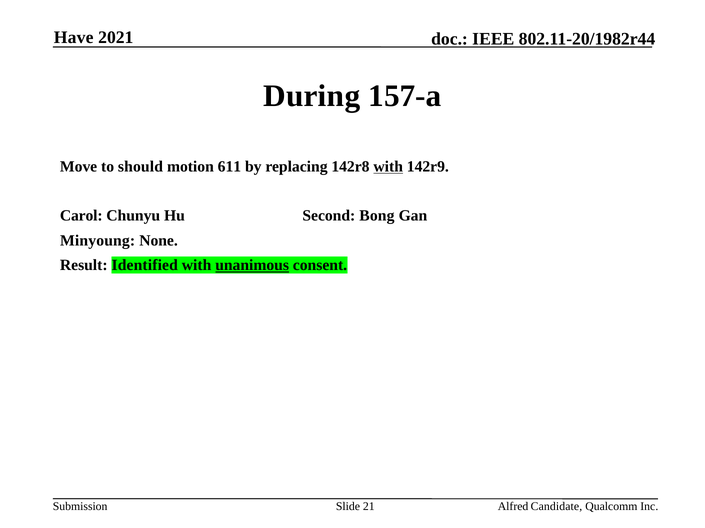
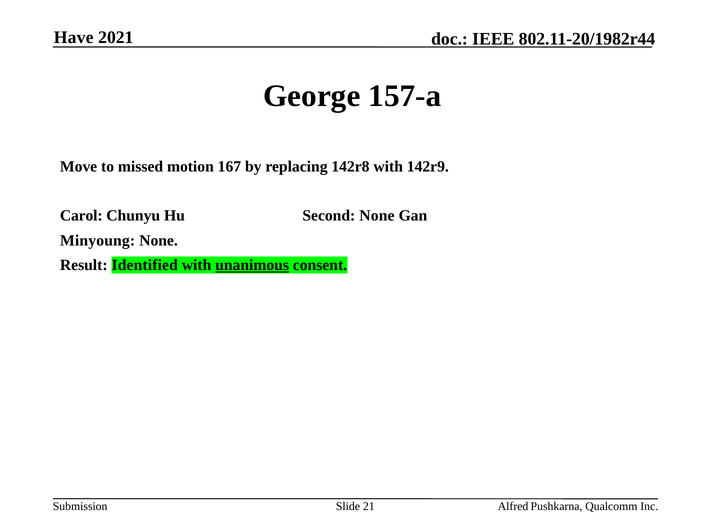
During: During -> George
should: should -> missed
611: 611 -> 167
with at (388, 167) underline: present -> none
Second Bong: Bong -> None
Candidate: Candidate -> Pushkarna
